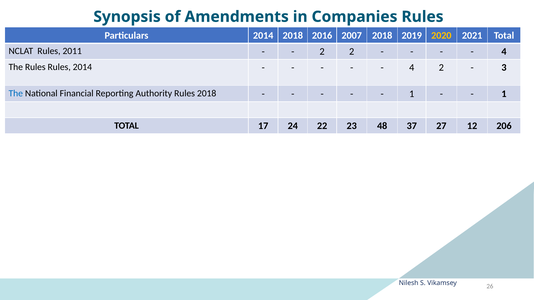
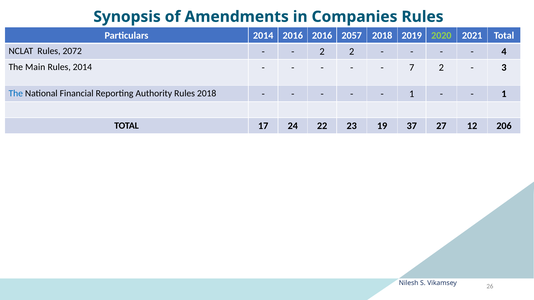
2014 2018: 2018 -> 2016
2007: 2007 -> 2057
2020 colour: yellow -> light green
2011: 2011 -> 2072
The Rules: Rules -> Main
4 at (412, 68): 4 -> 7
48: 48 -> 19
